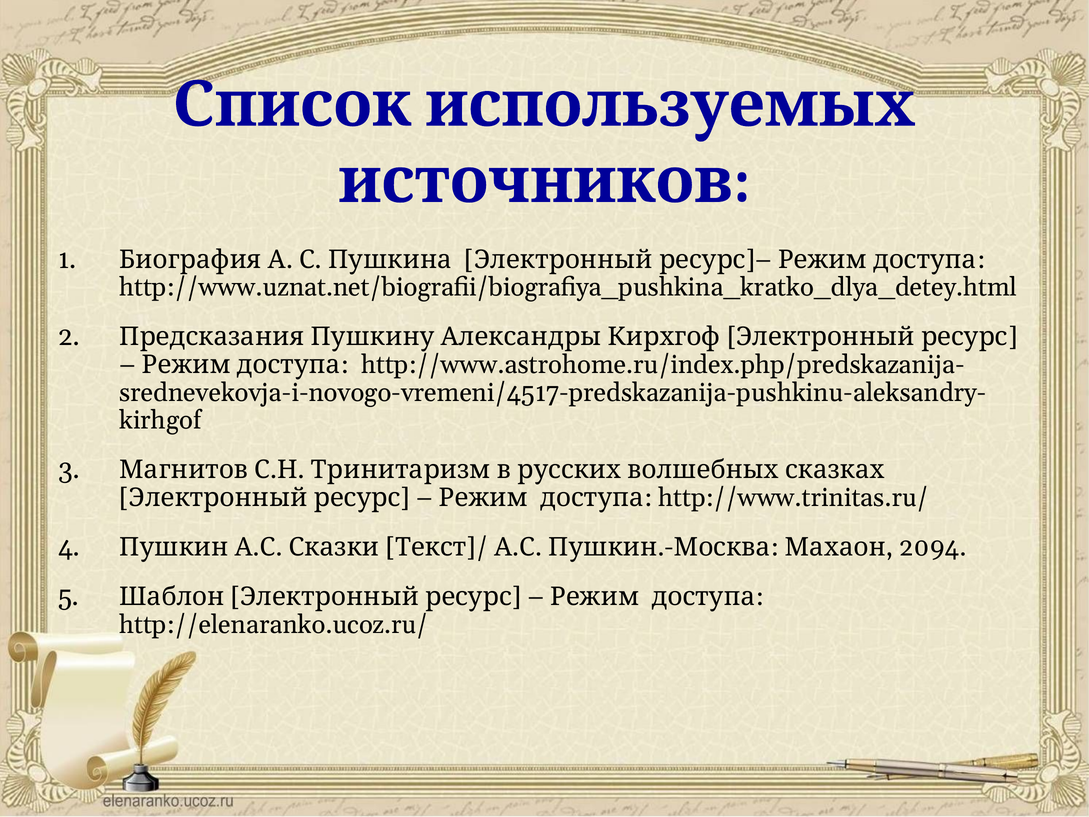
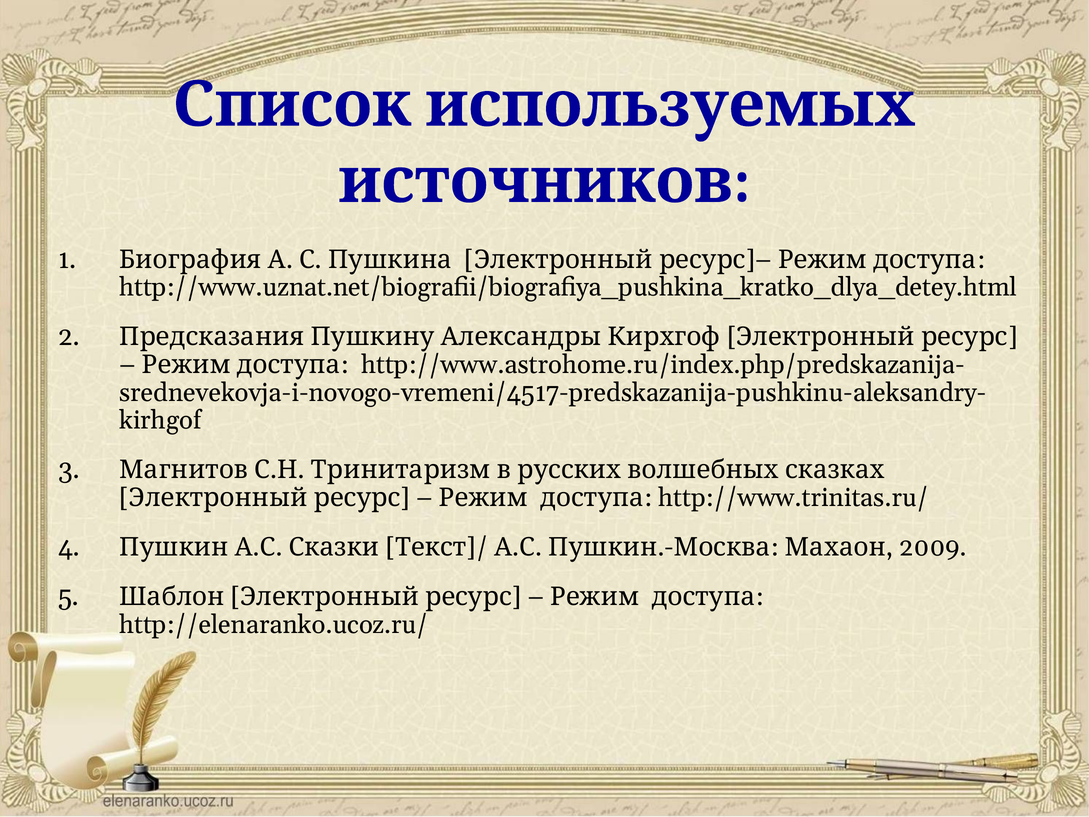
2094: 2094 -> 2009
